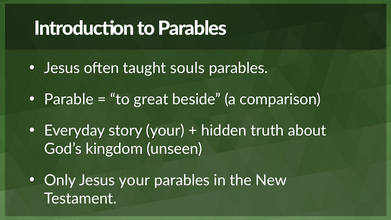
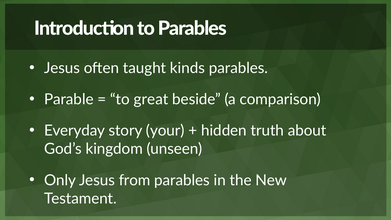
souls: souls -> kinds
Jesus your: your -> from
